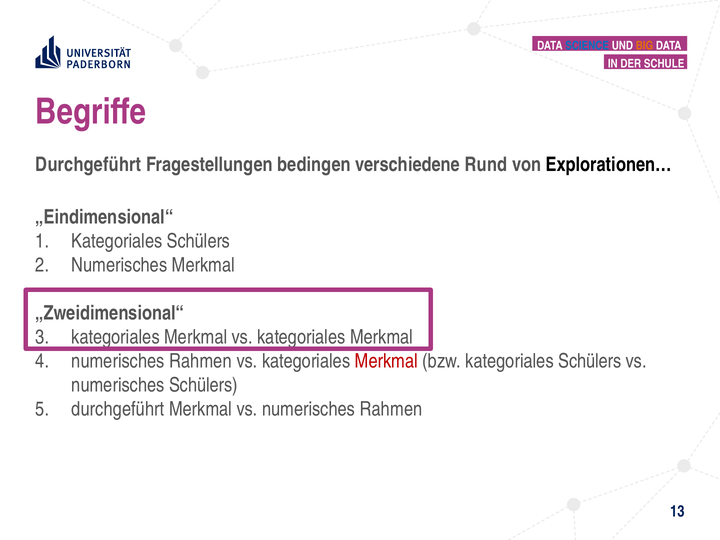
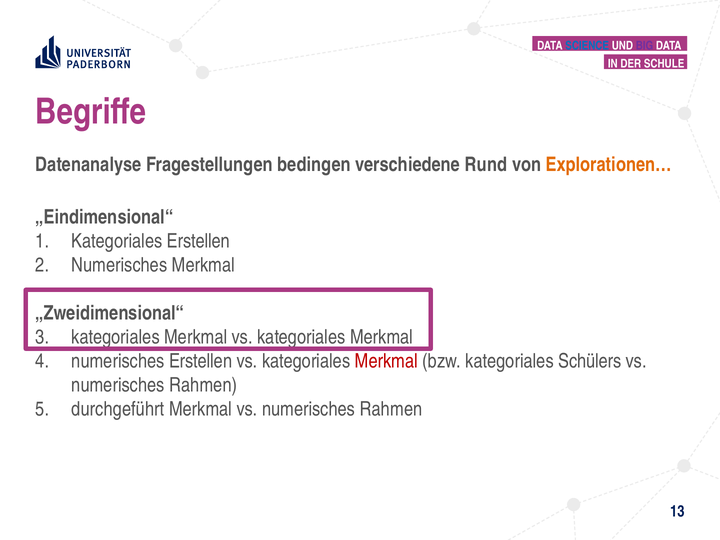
BIG colour: orange -> purple
Durchgeführt at (88, 164): Durchgeführt -> Datenanalyse
Explorationen… colour: black -> orange
Schülers at (199, 241): Schülers -> Erstellen
Rahmen at (201, 361): Rahmen -> Erstellen
Schülers at (203, 385): Schülers -> Rahmen
